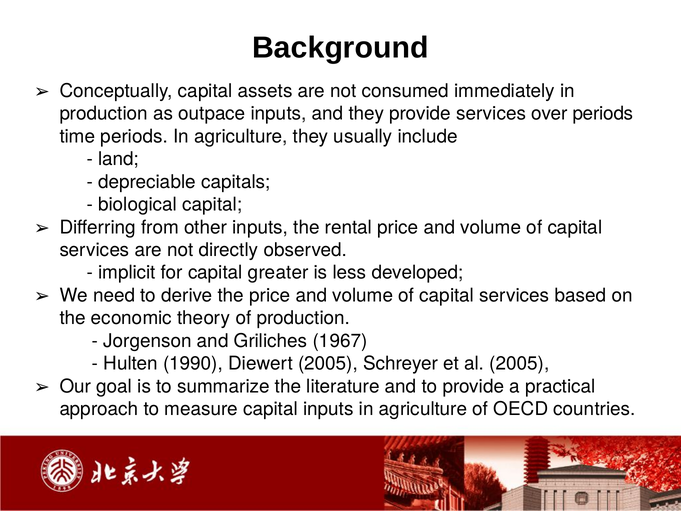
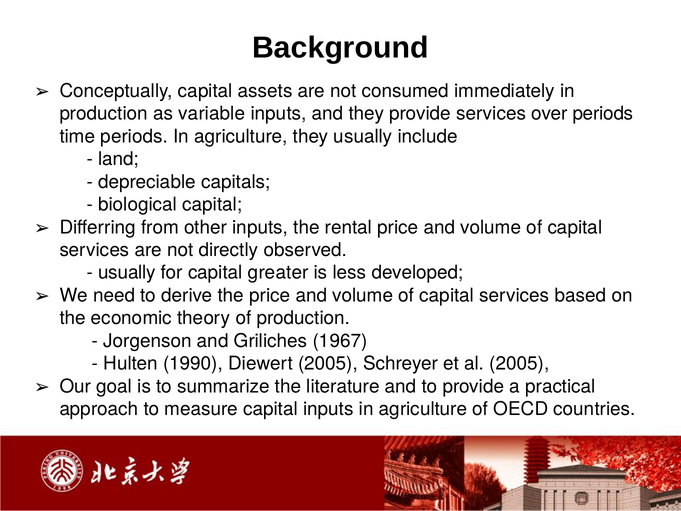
outpace: outpace -> variable
implicit at (127, 273): implicit -> usually
